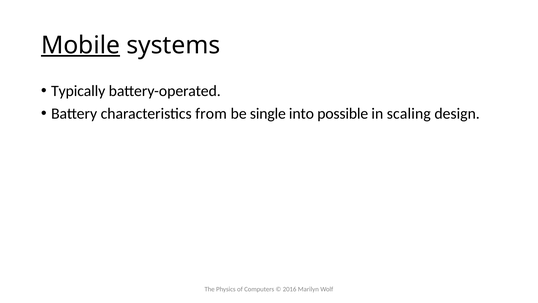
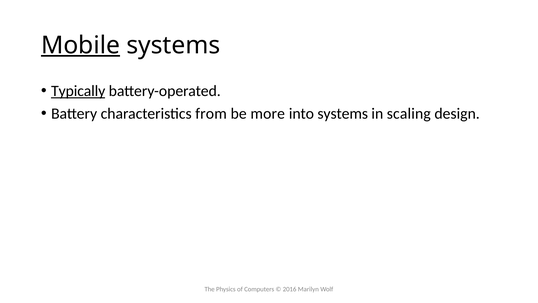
Typically underline: none -> present
single: single -> more
into possible: possible -> systems
